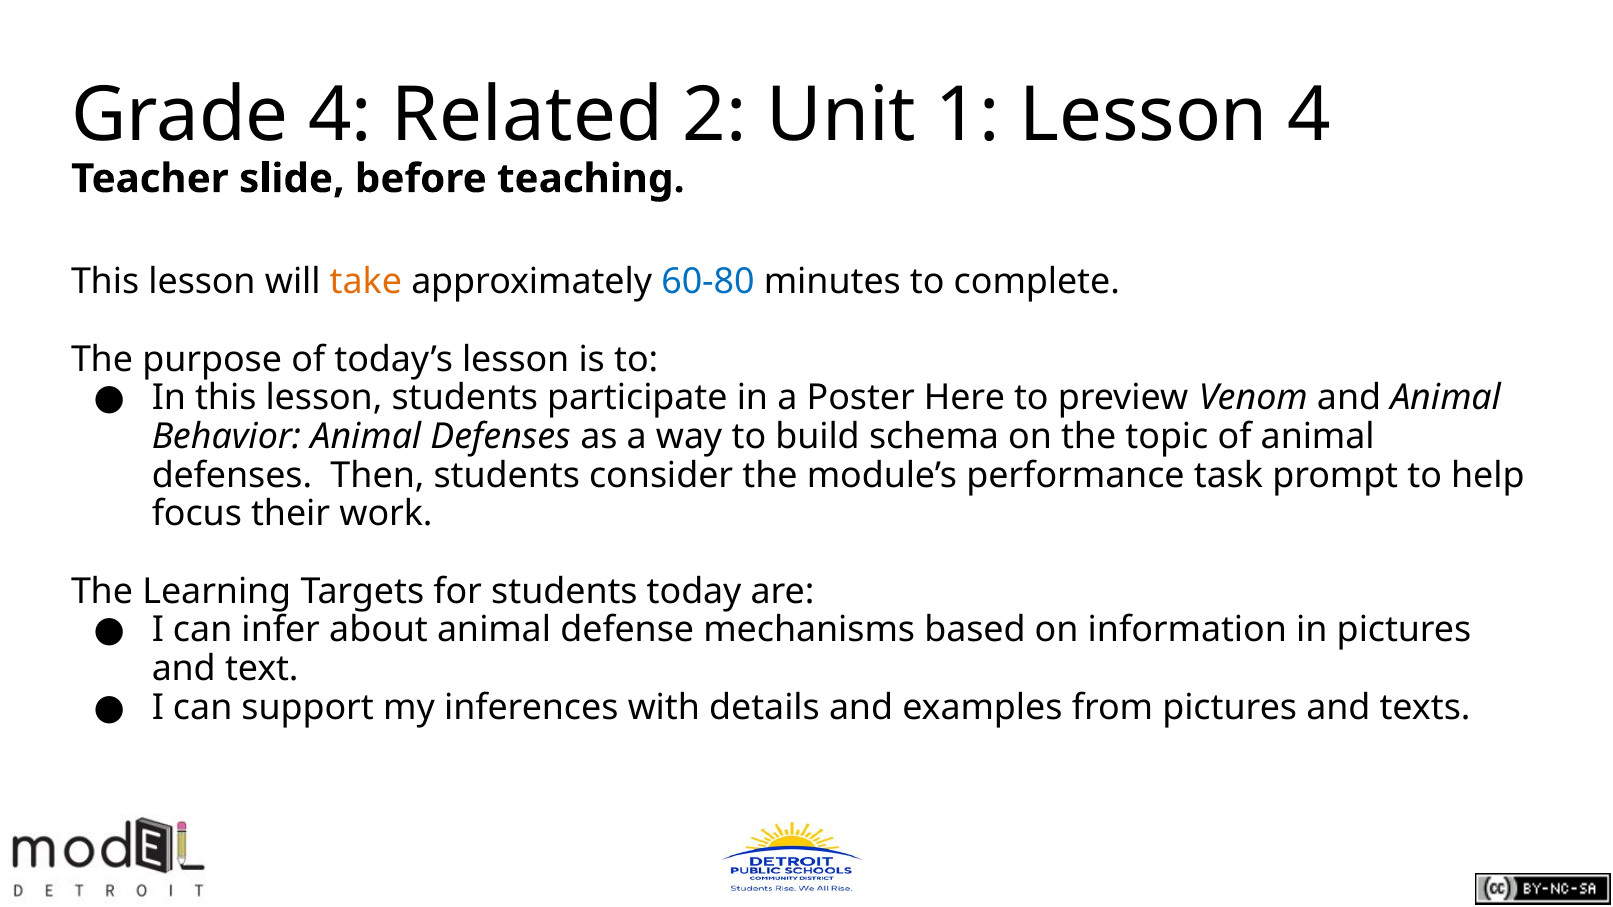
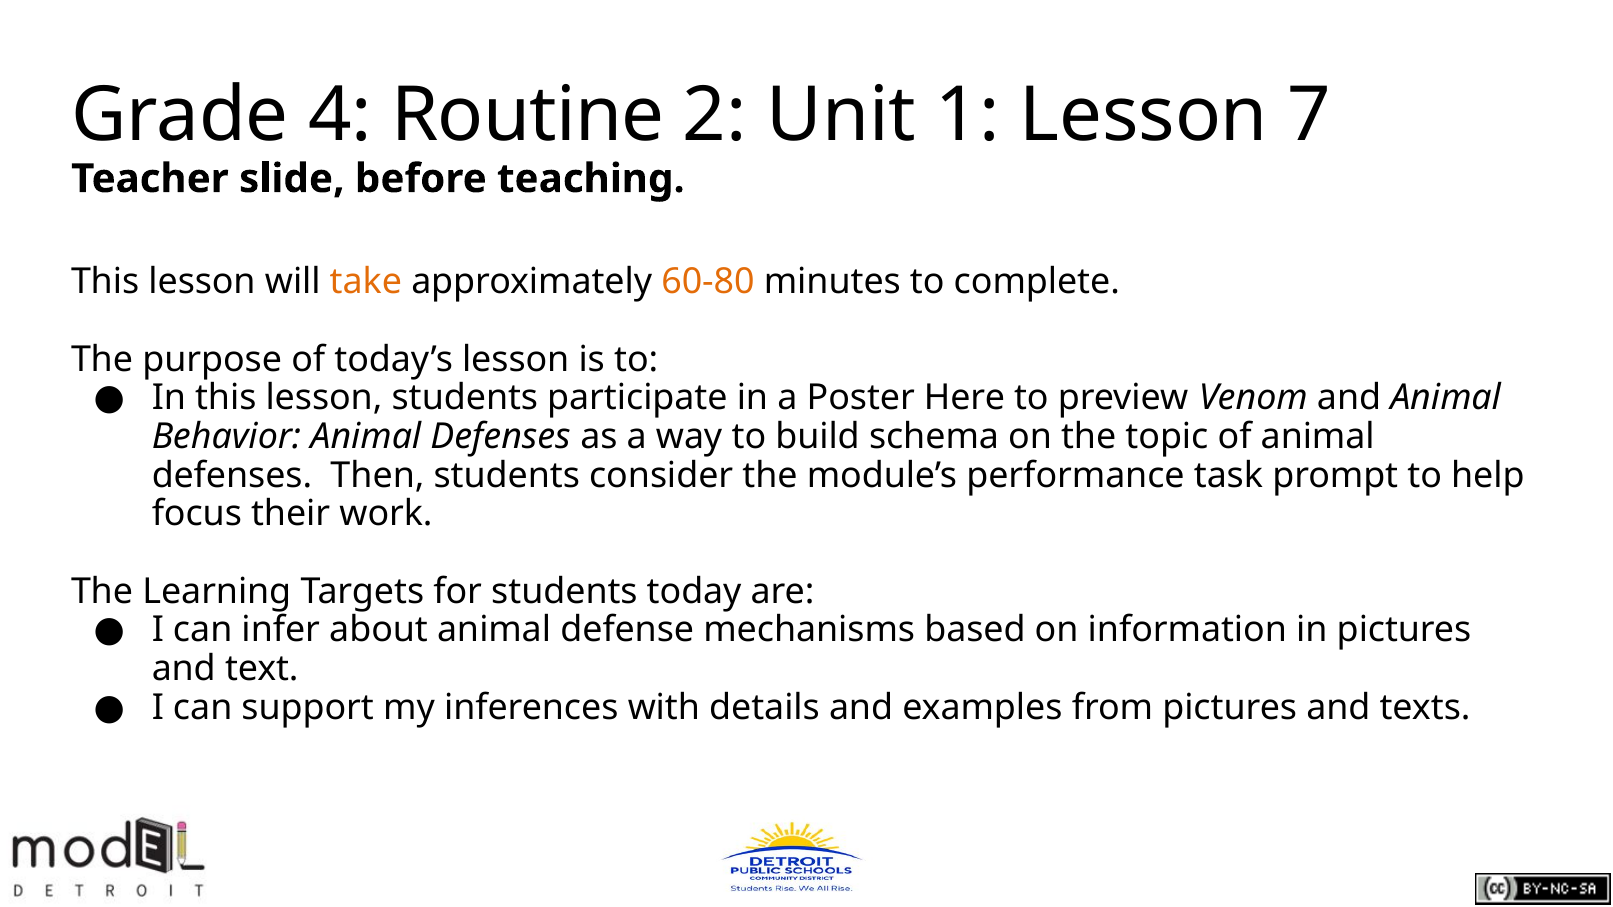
Related: Related -> Routine
Lesson 4: 4 -> 7
60-80 colour: blue -> orange
